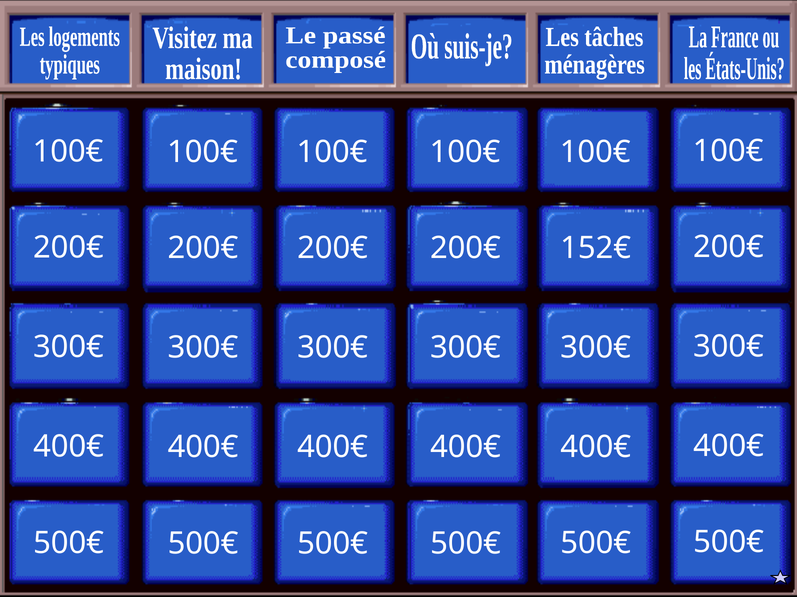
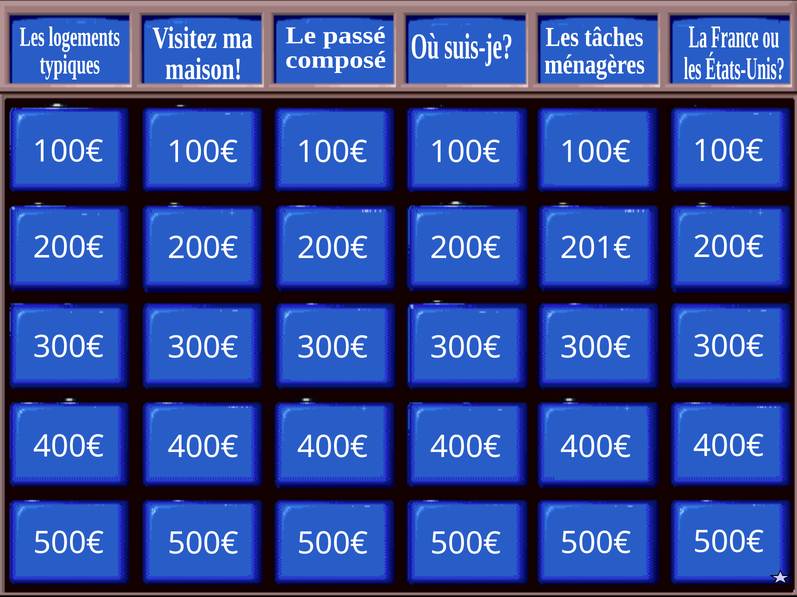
152€: 152€ -> 201€
